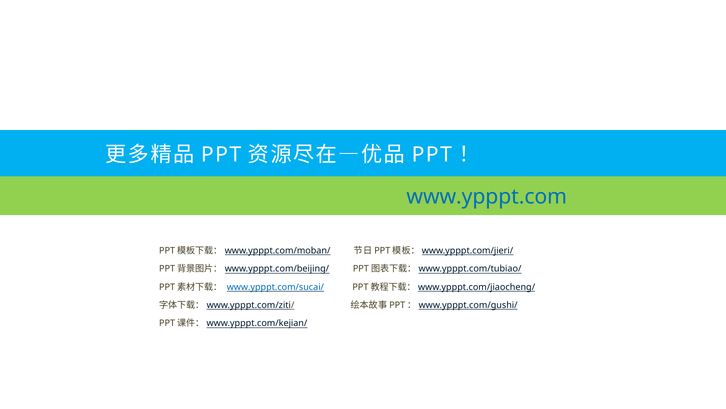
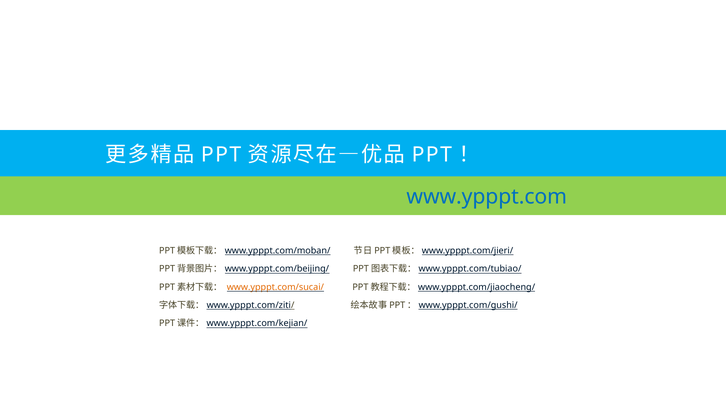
www.ypppt.com/sucai/ colour: blue -> orange
